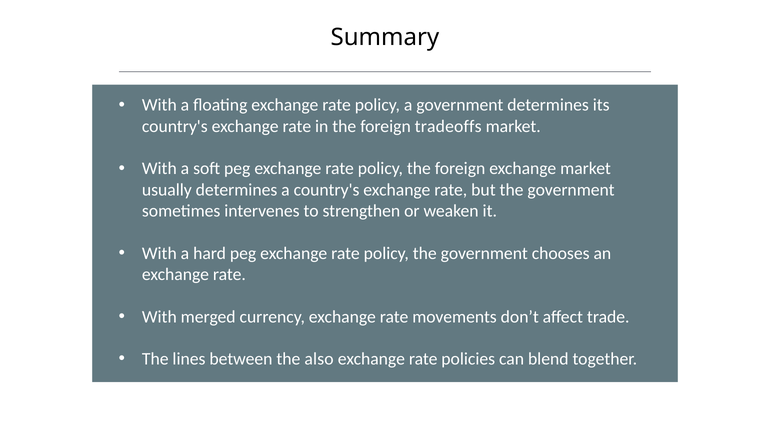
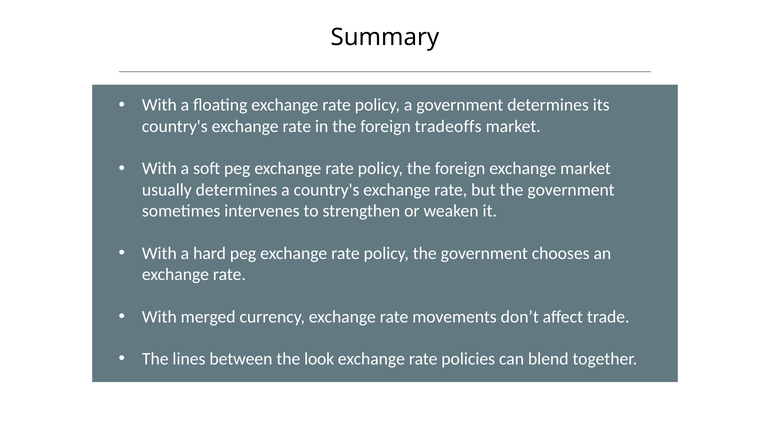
also: also -> look
